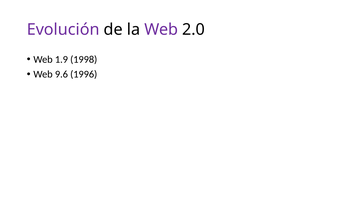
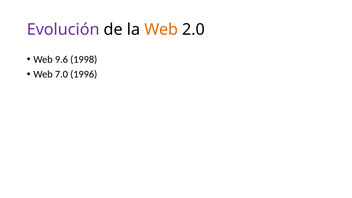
Web at (161, 30) colour: purple -> orange
1.9: 1.9 -> 9.6
9.6: 9.6 -> 7.0
